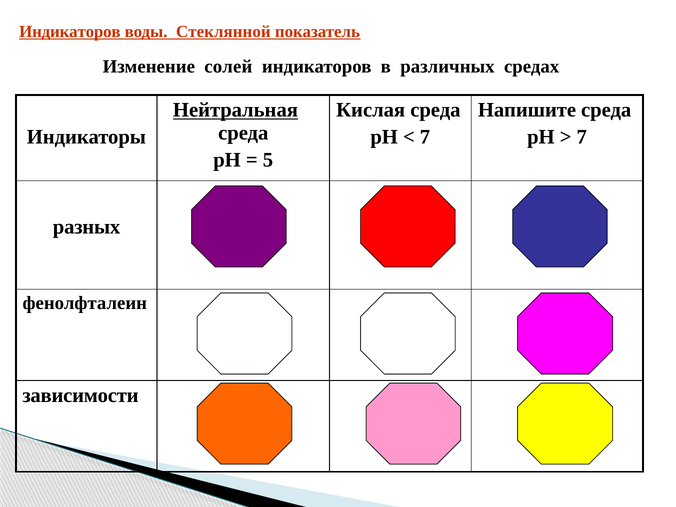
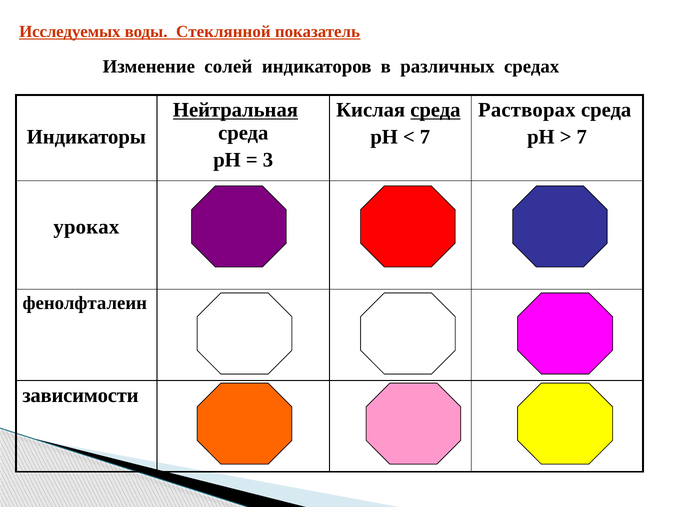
Индикаторов at (70, 32): Индикаторов -> Исследуемых
среда at (435, 110) underline: none -> present
Напишите: Напишите -> Растворах
5: 5 -> 3
разных: разных -> уроках
